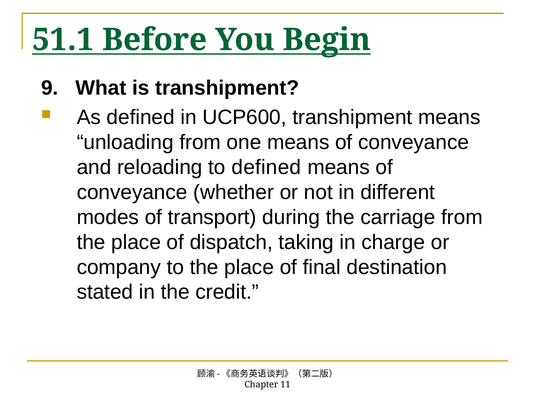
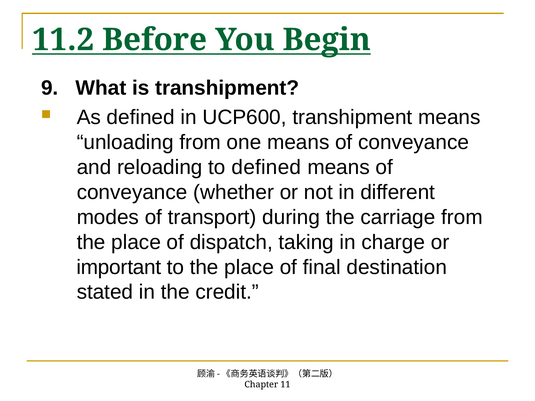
51.1: 51.1 -> 11.2
company: company -> important
